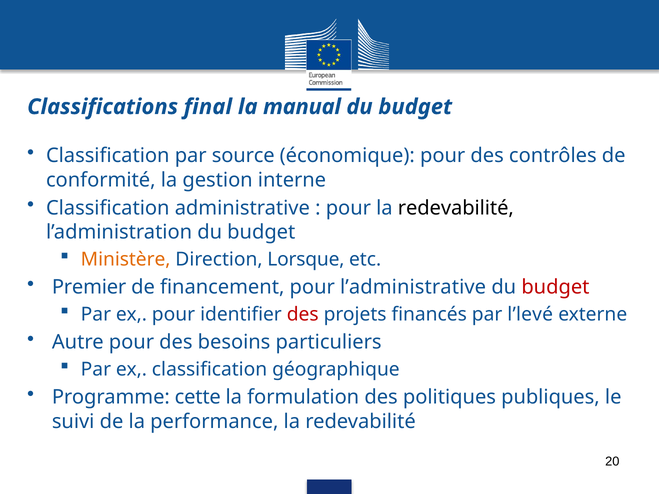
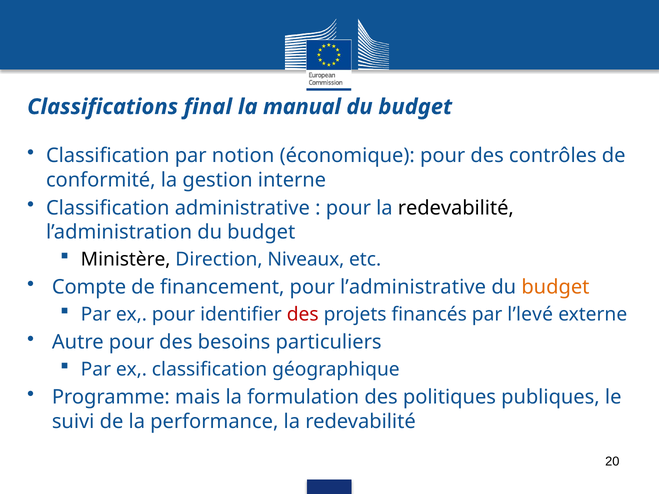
source: source -> notion
Ministère colour: orange -> black
Lorsque: Lorsque -> Niveaux
Premier: Premier -> Compte
budget at (555, 287) colour: red -> orange
cette: cette -> mais
